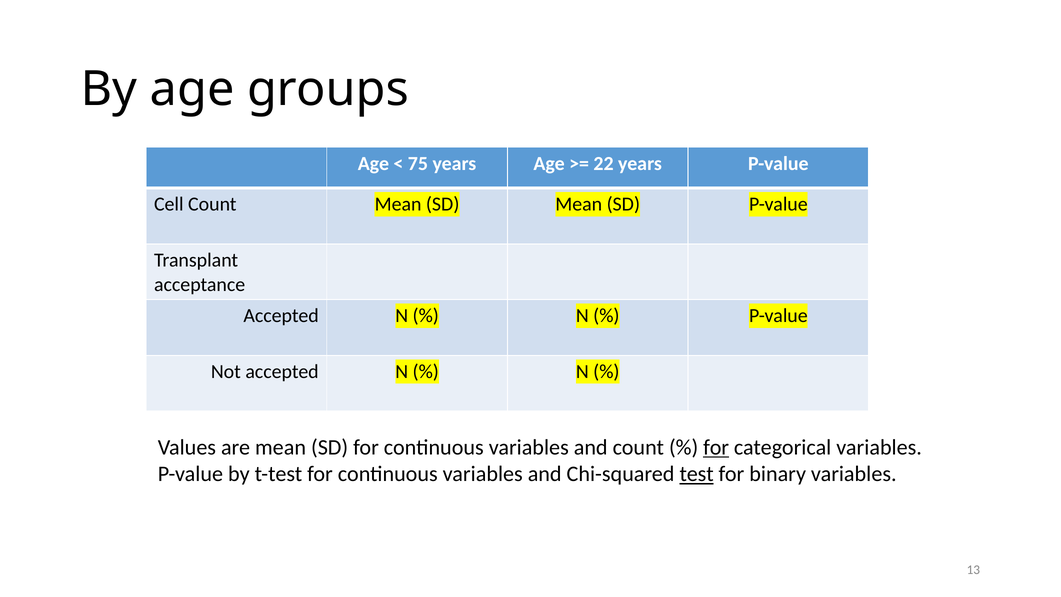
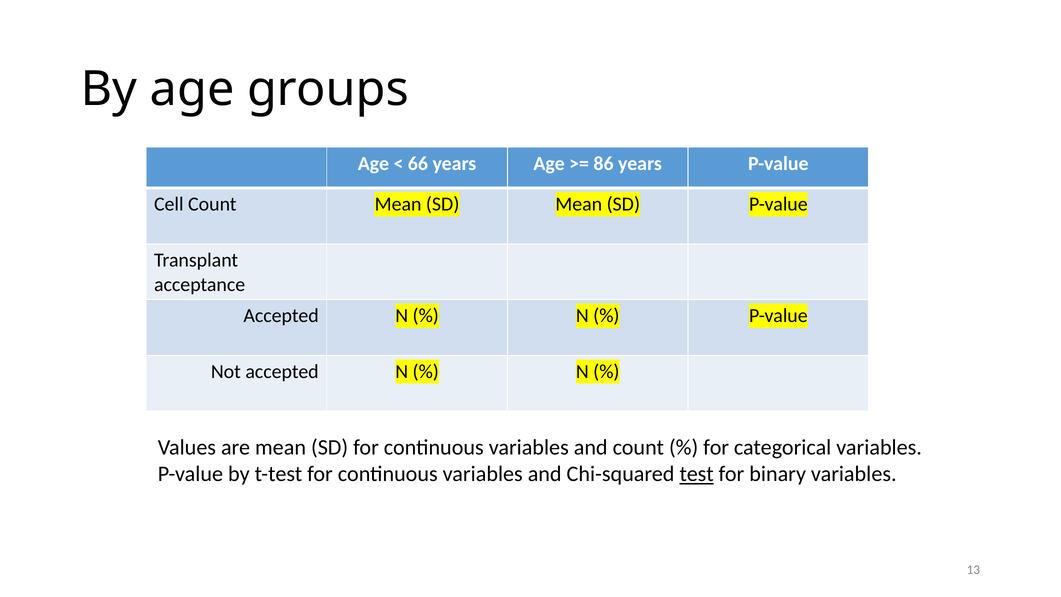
75: 75 -> 66
22: 22 -> 86
for at (716, 447) underline: present -> none
